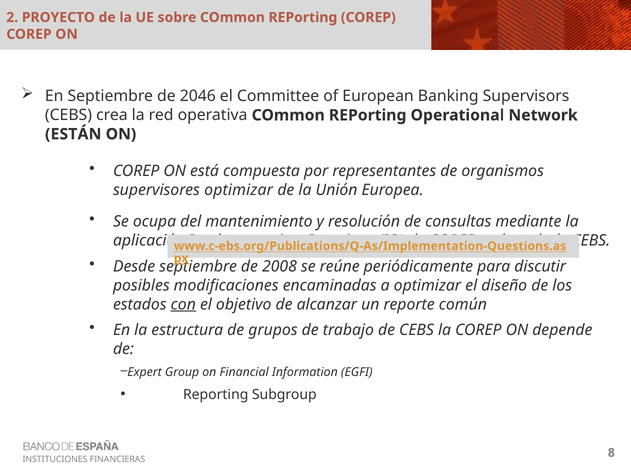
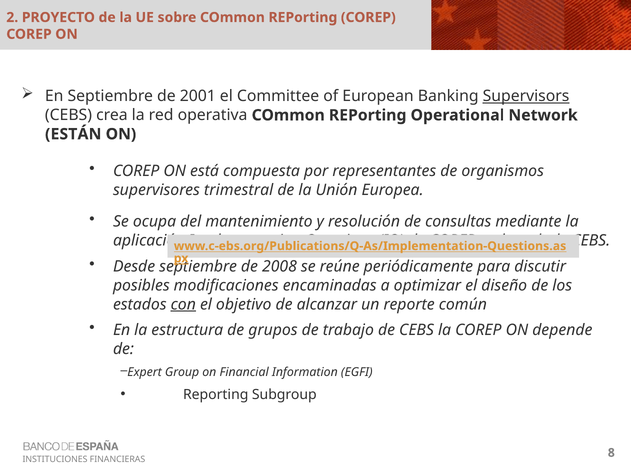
2046: 2046 -> 2001
Supervisors underline: none -> present
supervisores optimizar: optimizar -> trimestral
